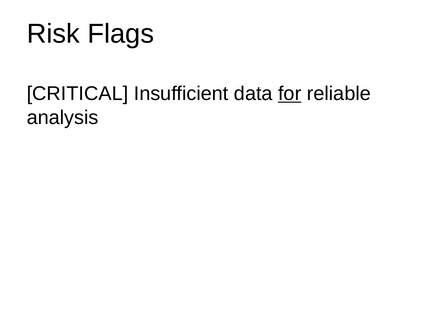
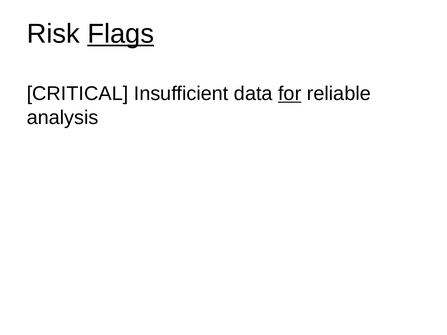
Flags underline: none -> present
